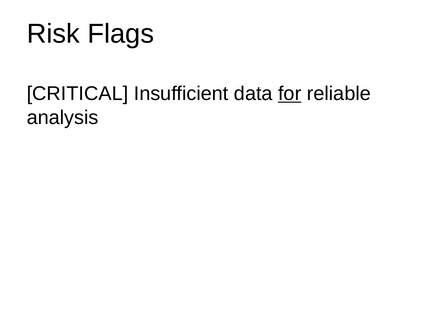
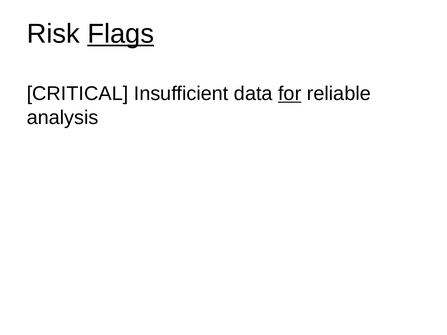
Flags underline: none -> present
